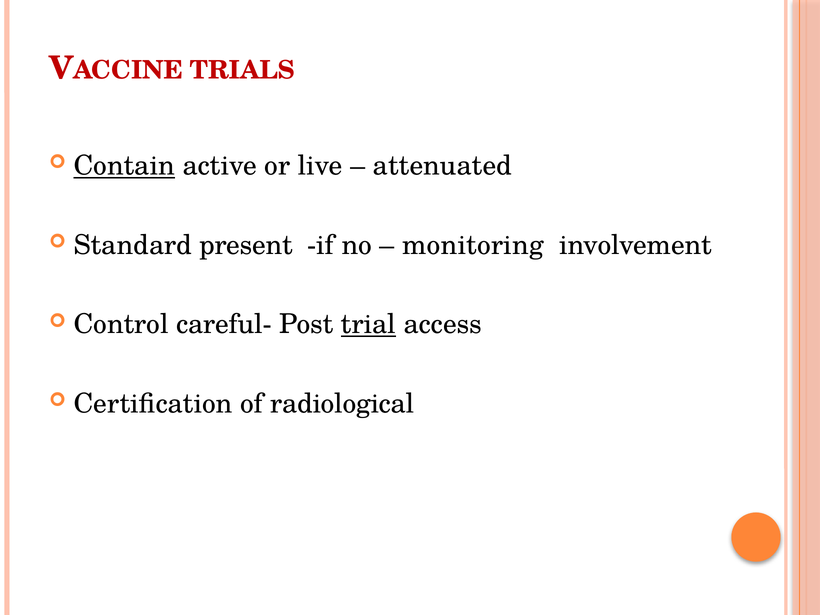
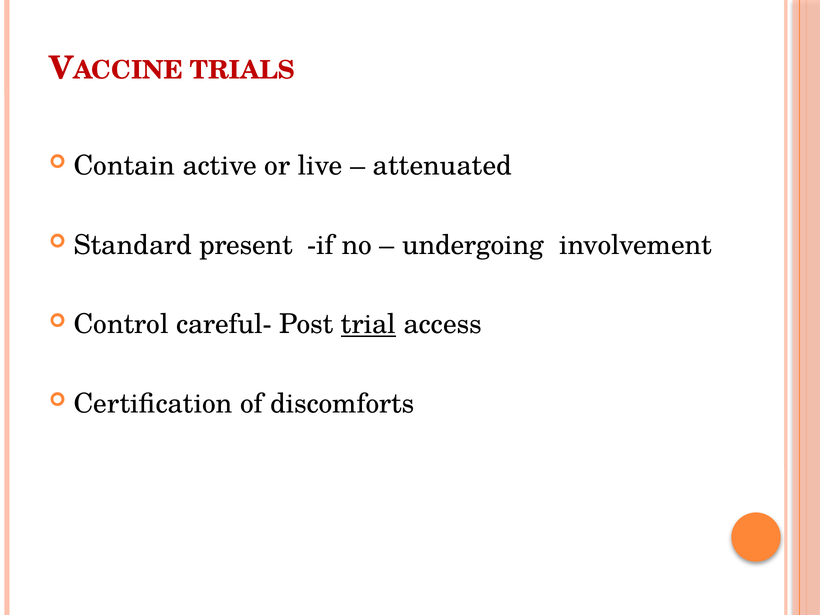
Contain underline: present -> none
monitoring: monitoring -> undergoing
radiological: radiological -> discomforts
